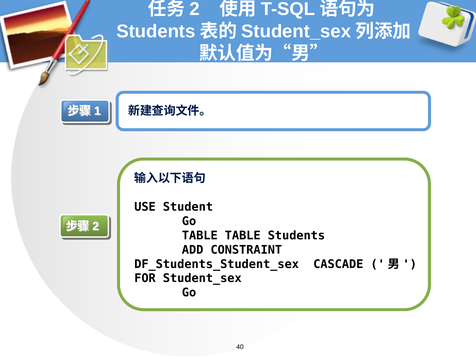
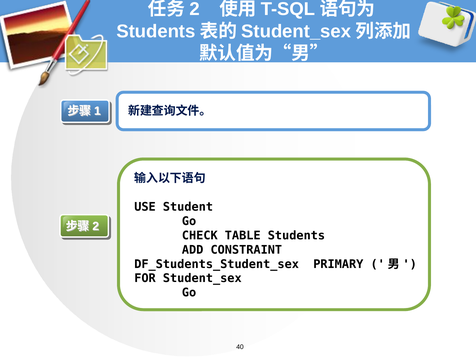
TABLE at (200, 236): TABLE -> CHECK
CASCADE: CASCADE -> PRIMARY
